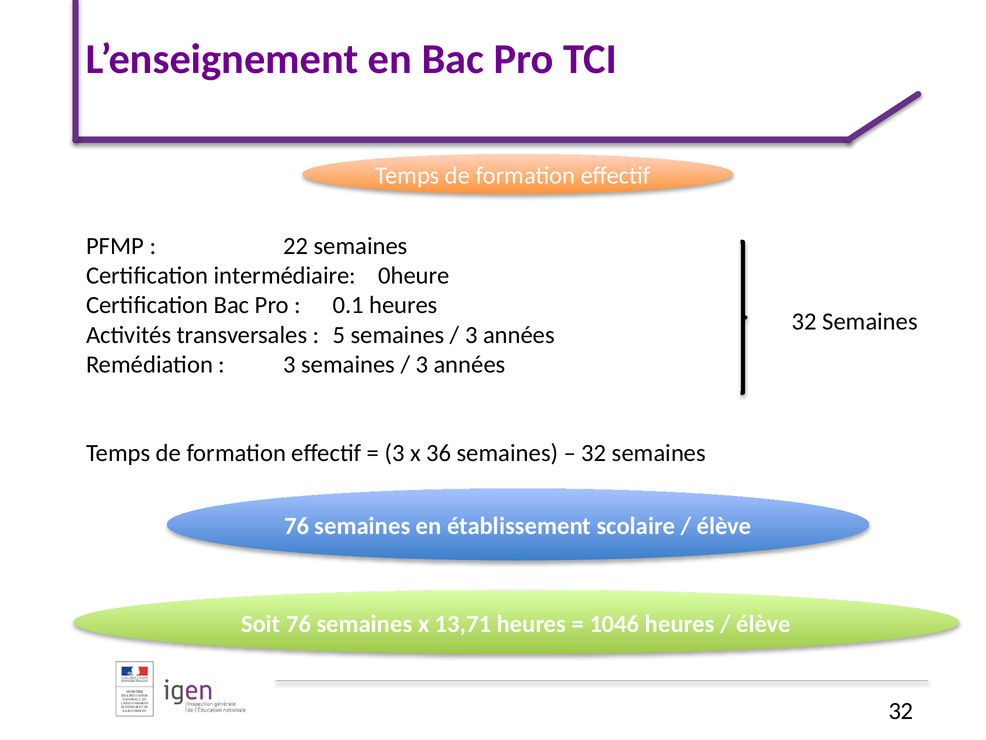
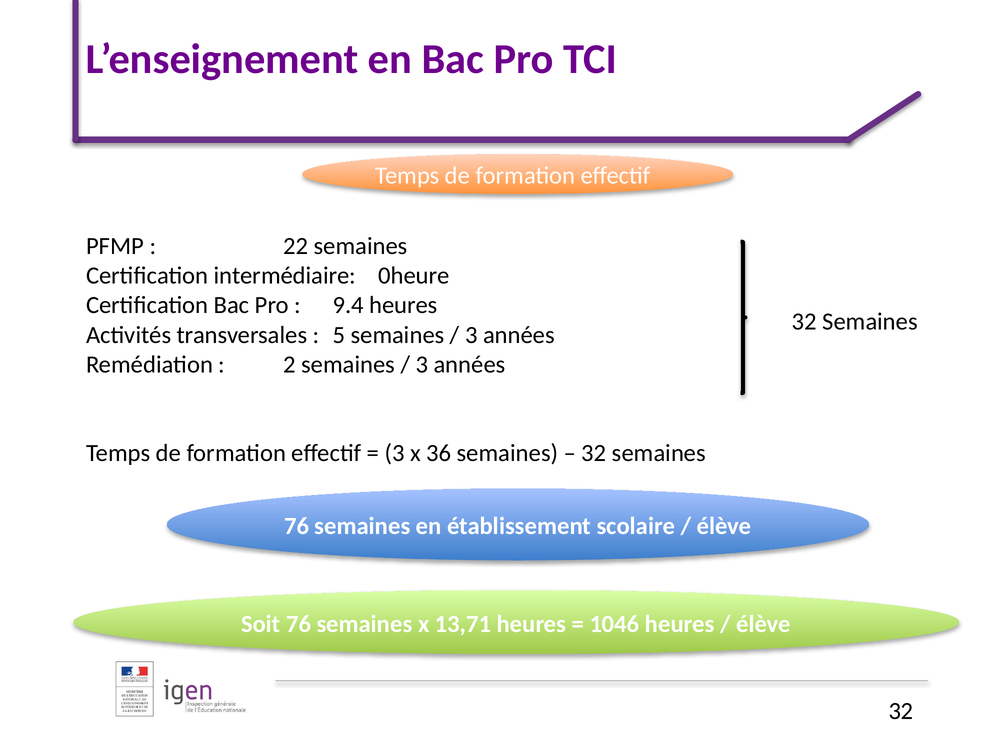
0.1: 0.1 -> 9.4
3 at (290, 364): 3 -> 2
